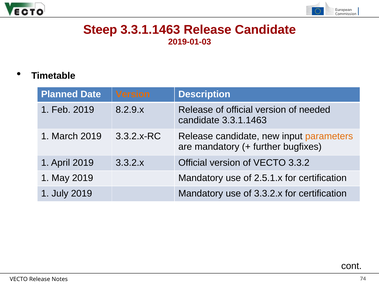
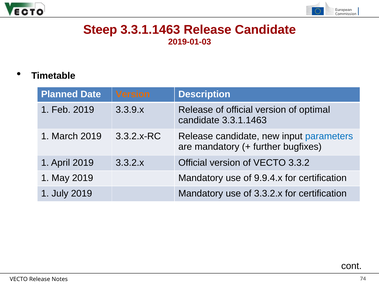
8.2.9.x: 8.2.9.x -> 3.3.9.x
needed: needed -> optimal
parameters colour: orange -> blue
2.5.1.x: 2.5.1.x -> 9.9.4.x
